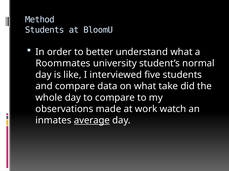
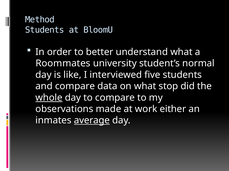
take: take -> stop
whole underline: none -> present
watch: watch -> either
